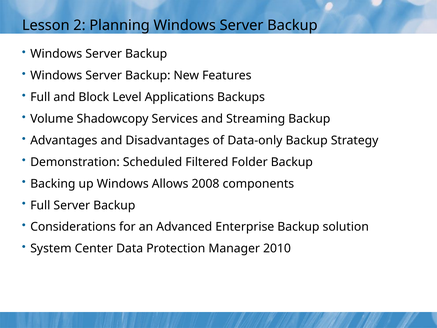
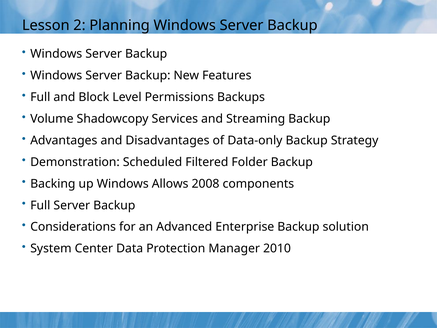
Applications: Applications -> Permissions
